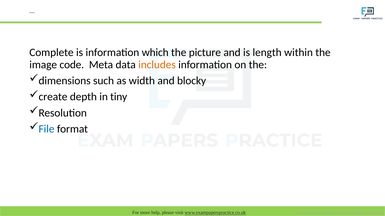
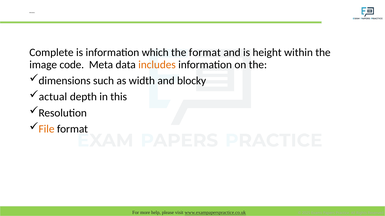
the picture: picture -> format
length: length -> height
create: create -> actual
tiny: tiny -> this
File colour: blue -> orange
